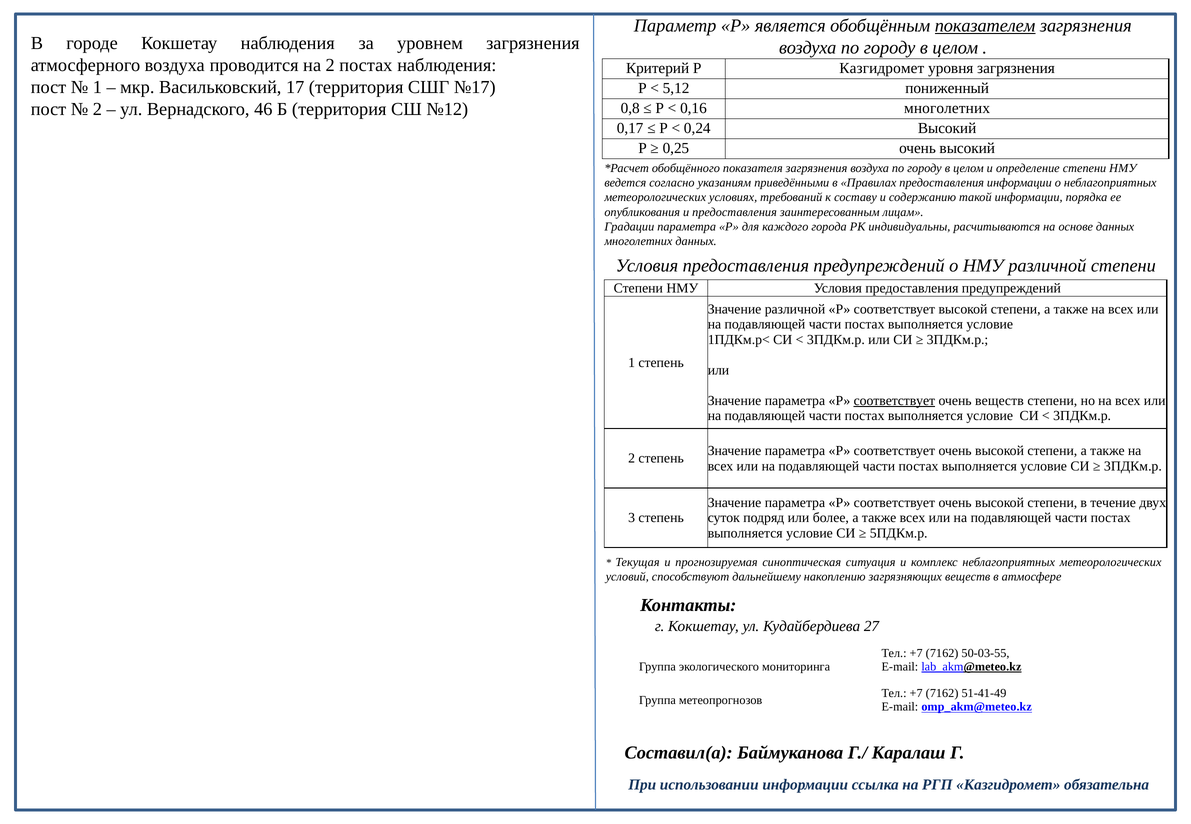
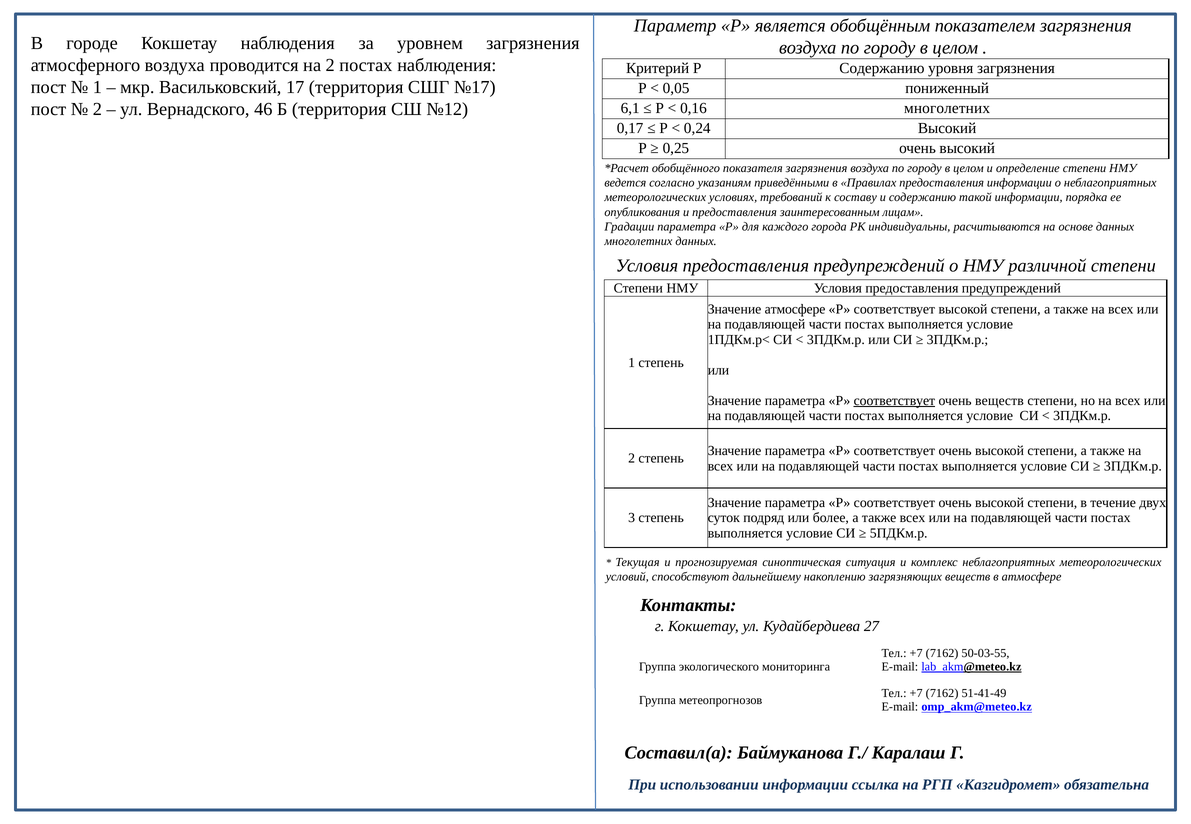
показателем underline: present -> none
Р Казгидромет: Казгидромет -> Содержанию
5,12: 5,12 -> 0,05
0,8: 0,8 -> 6,1
Значение различной: различной -> атмосфере
